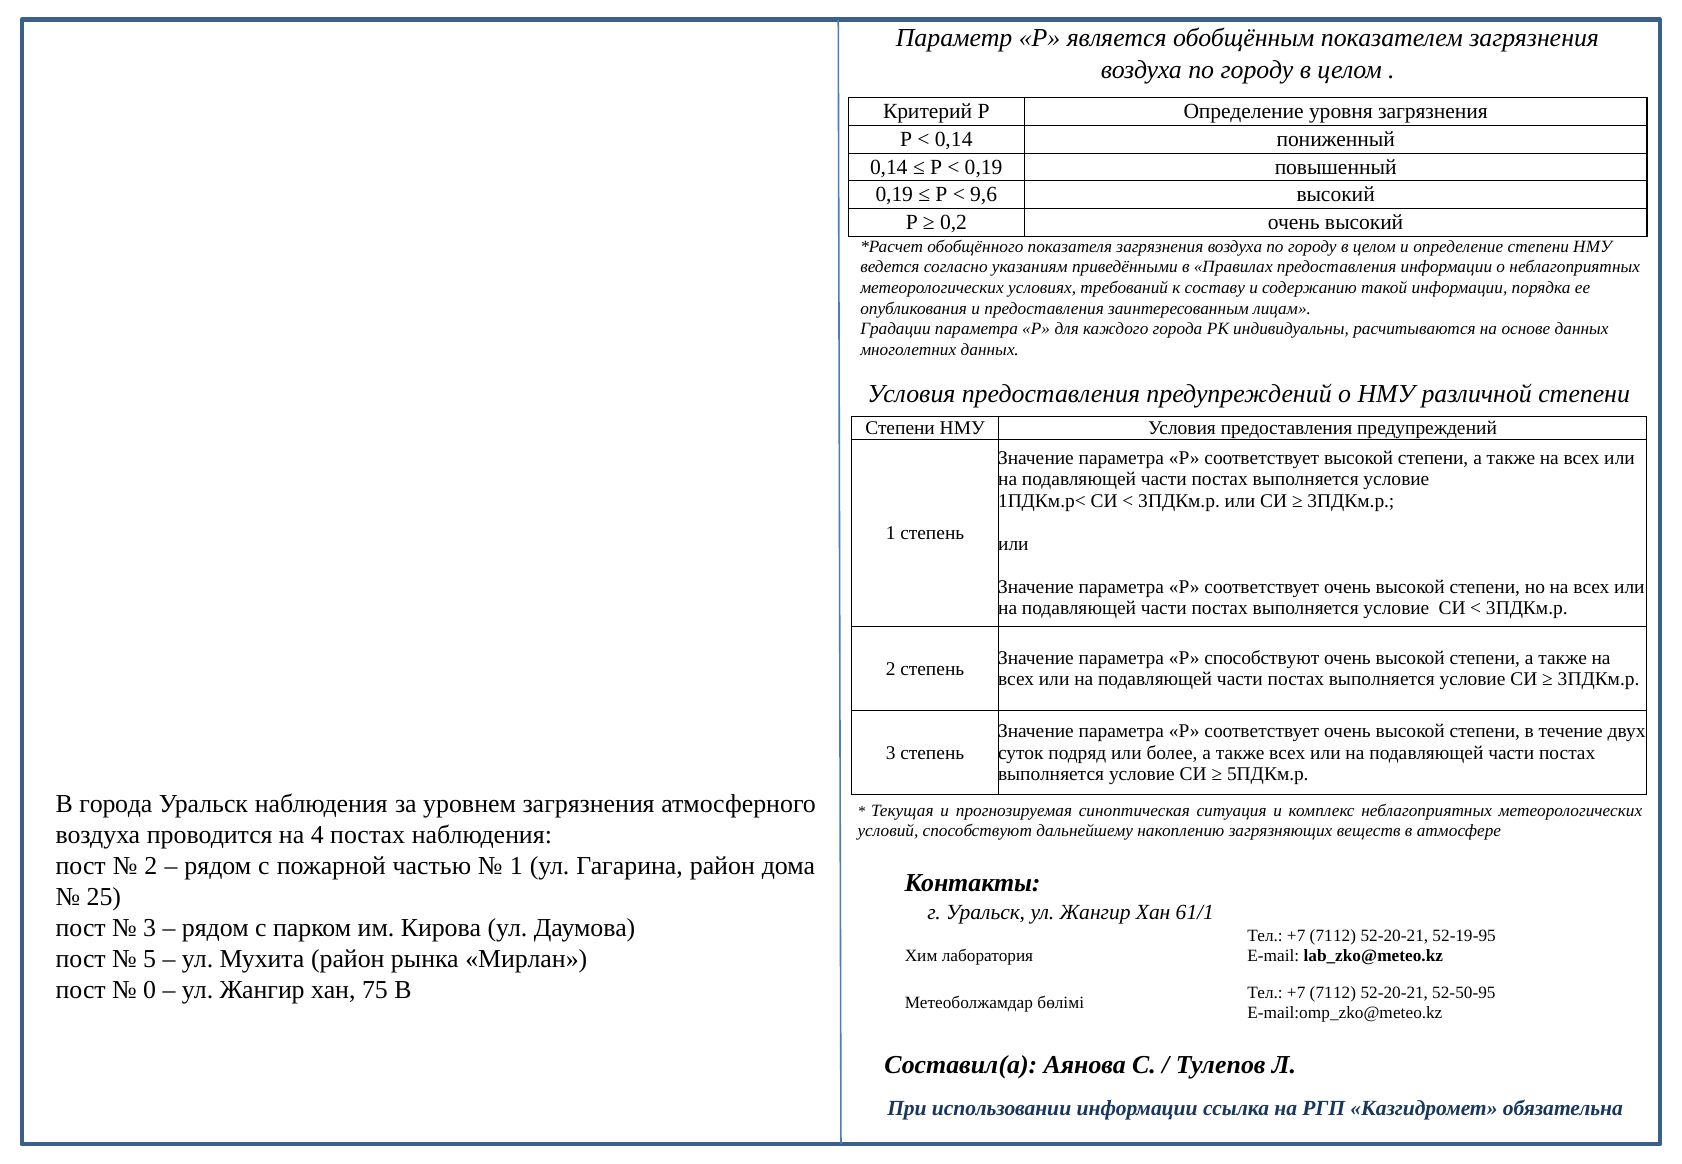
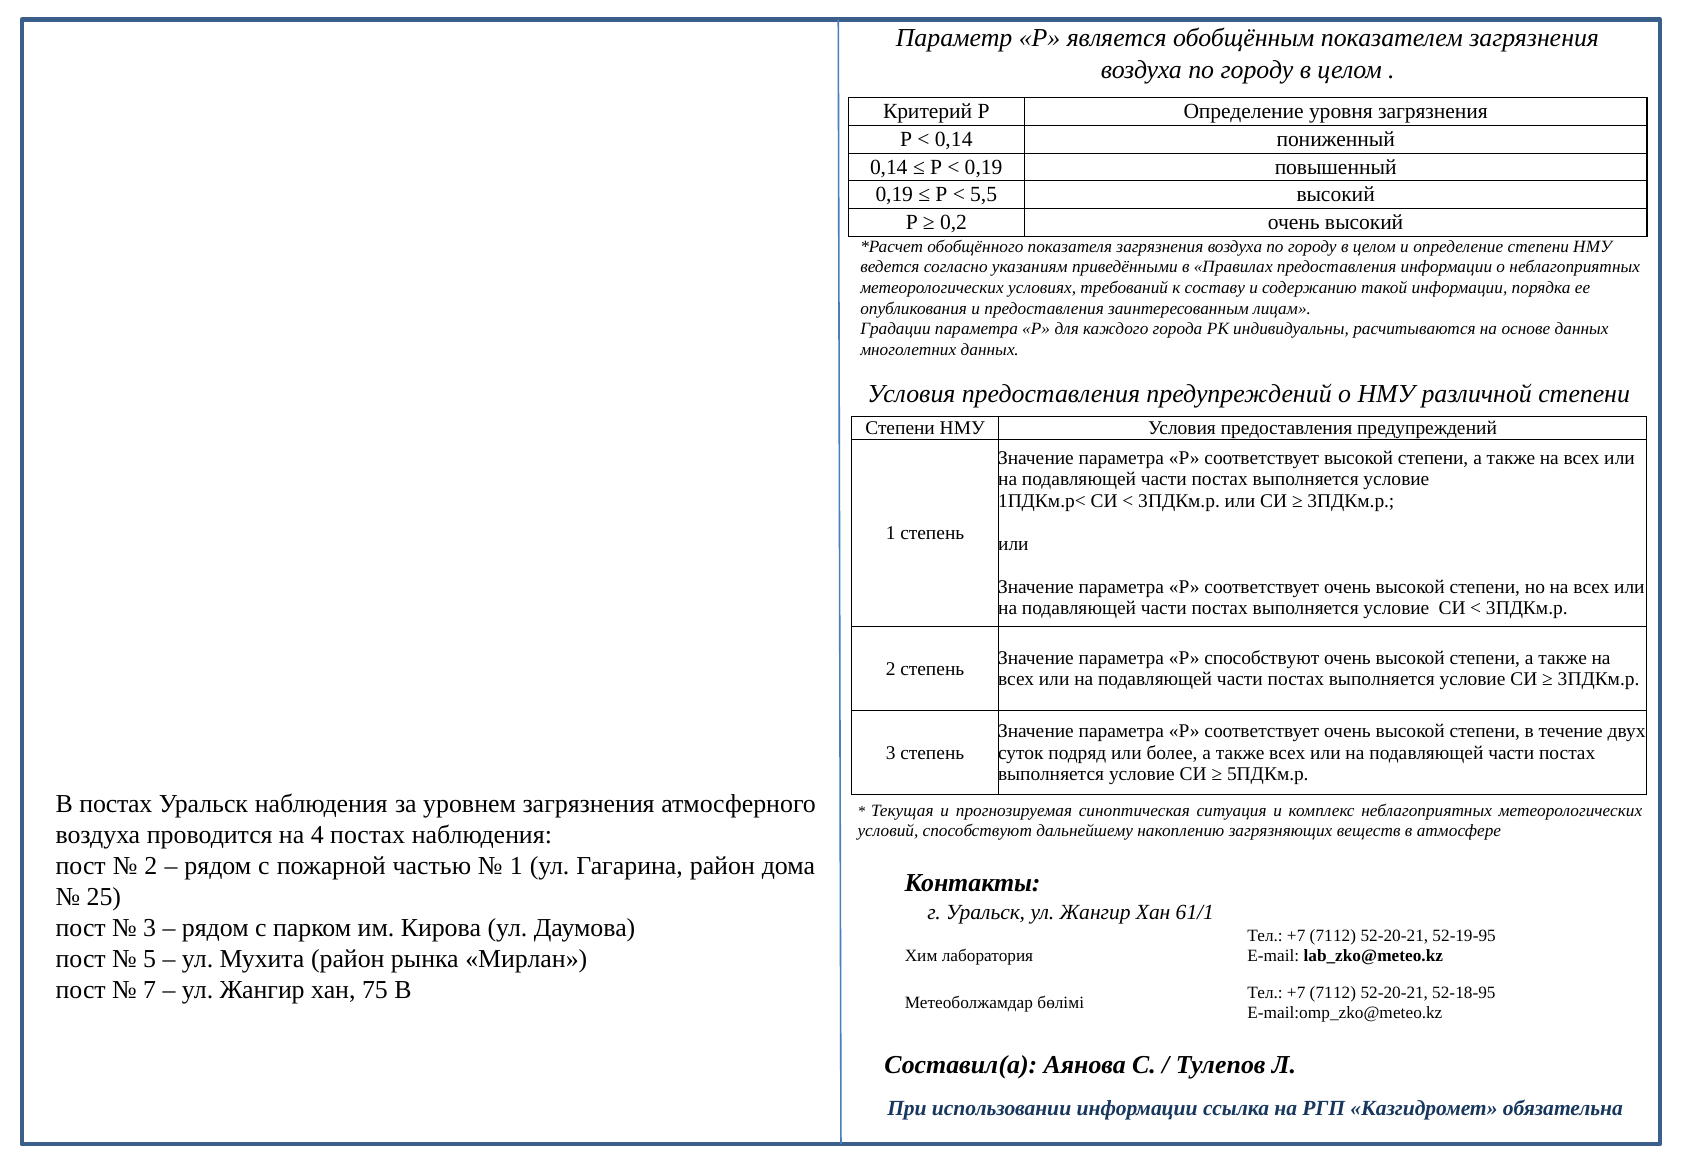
9,6: 9,6 -> 5,5
В города: города -> постах
0: 0 -> 7
52-50-95: 52-50-95 -> 52-18-95
